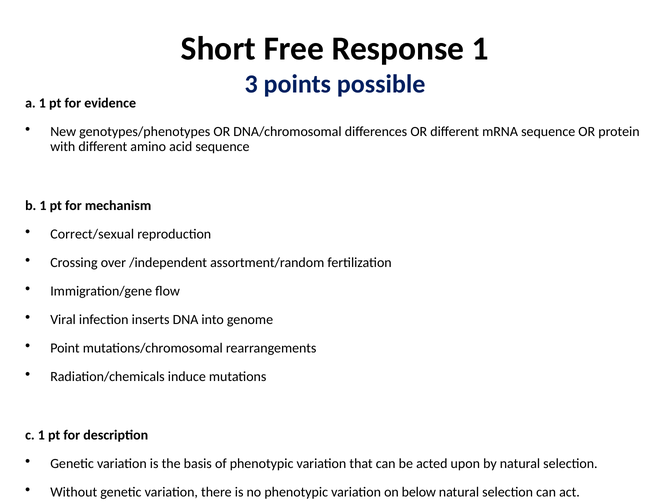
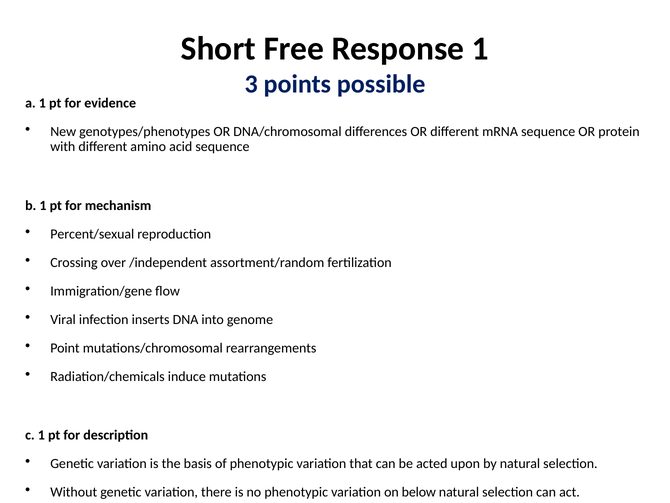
Correct/sexual: Correct/sexual -> Percent/sexual
